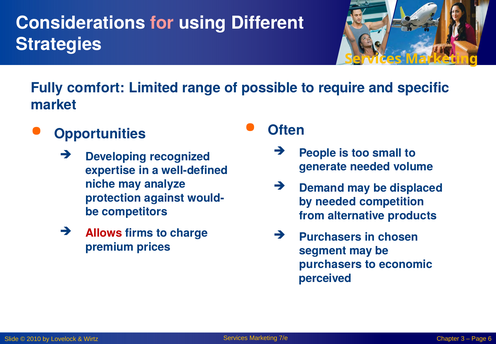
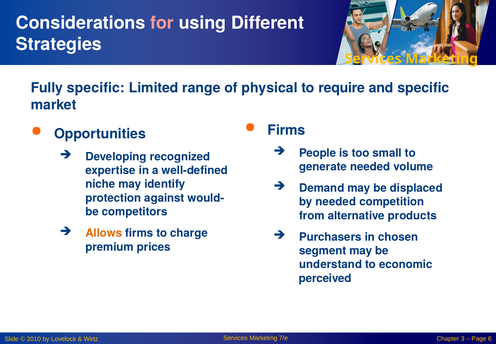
Fully comfort: comfort -> specific
possible: possible -> physical
Often at (286, 130): Often -> Firms
analyze: analyze -> identify
Allows colour: red -> orange
purchasers at (331, 264): purchasers -> understand
